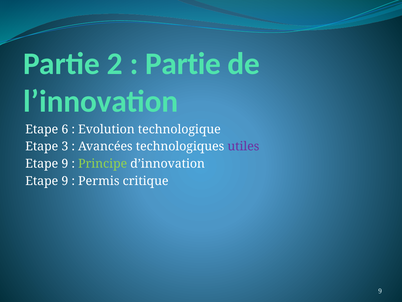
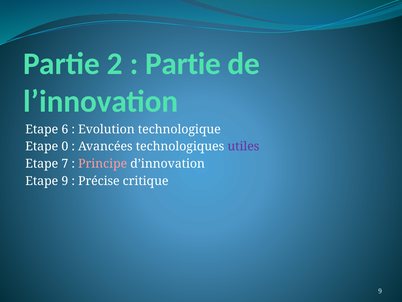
3: 3 -> 0
9 at (65, 163): 9 -> 7
Principe colour: light green -> pink
Permis: Permis -> Précise
